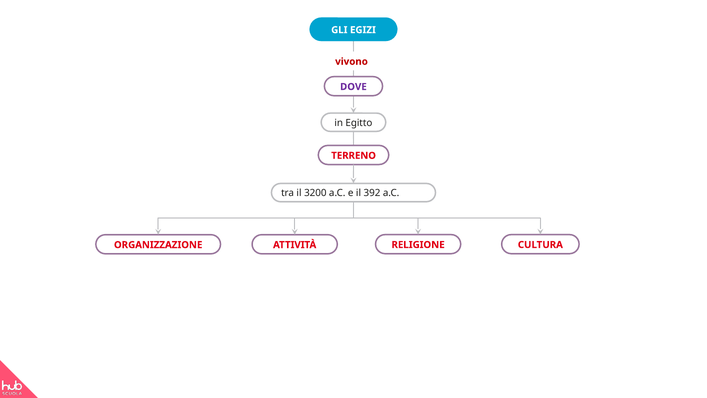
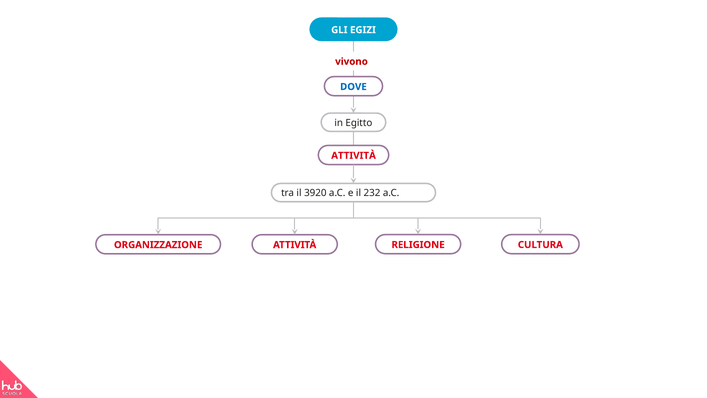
DOVE colour: purple -> blue
TERRENO at (354, 155): TERRENO -> ATTIVITÀ
3200: 3200 -> 3920
392: 392 -> 232
